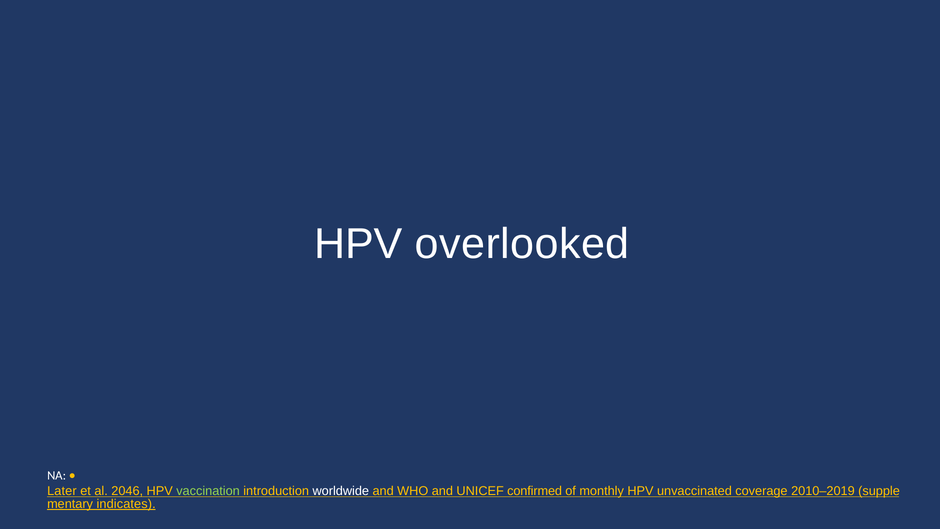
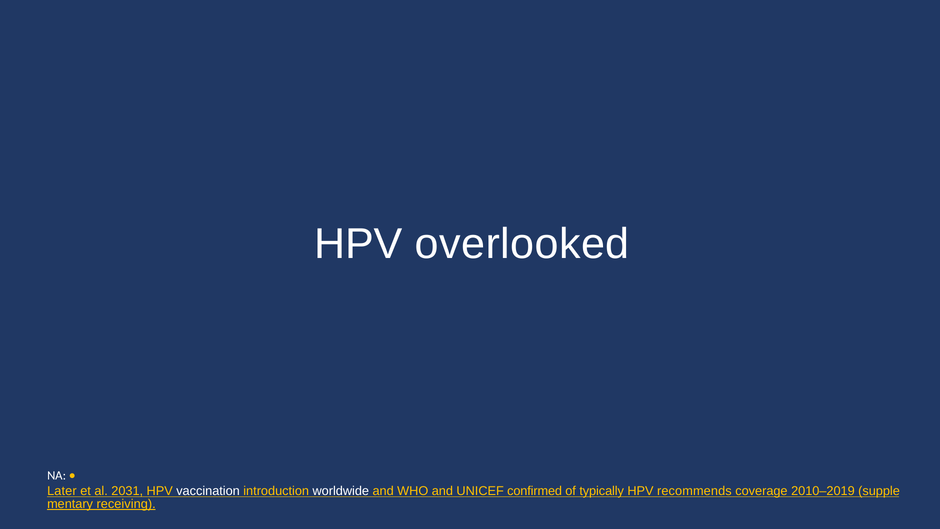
2046: 2046 -> 2031
vaccination colour: light green -> white
monthly: monthly -> typically
unvaccinated: unvaccinated -> recommends
indicates: indicates -> receiving
